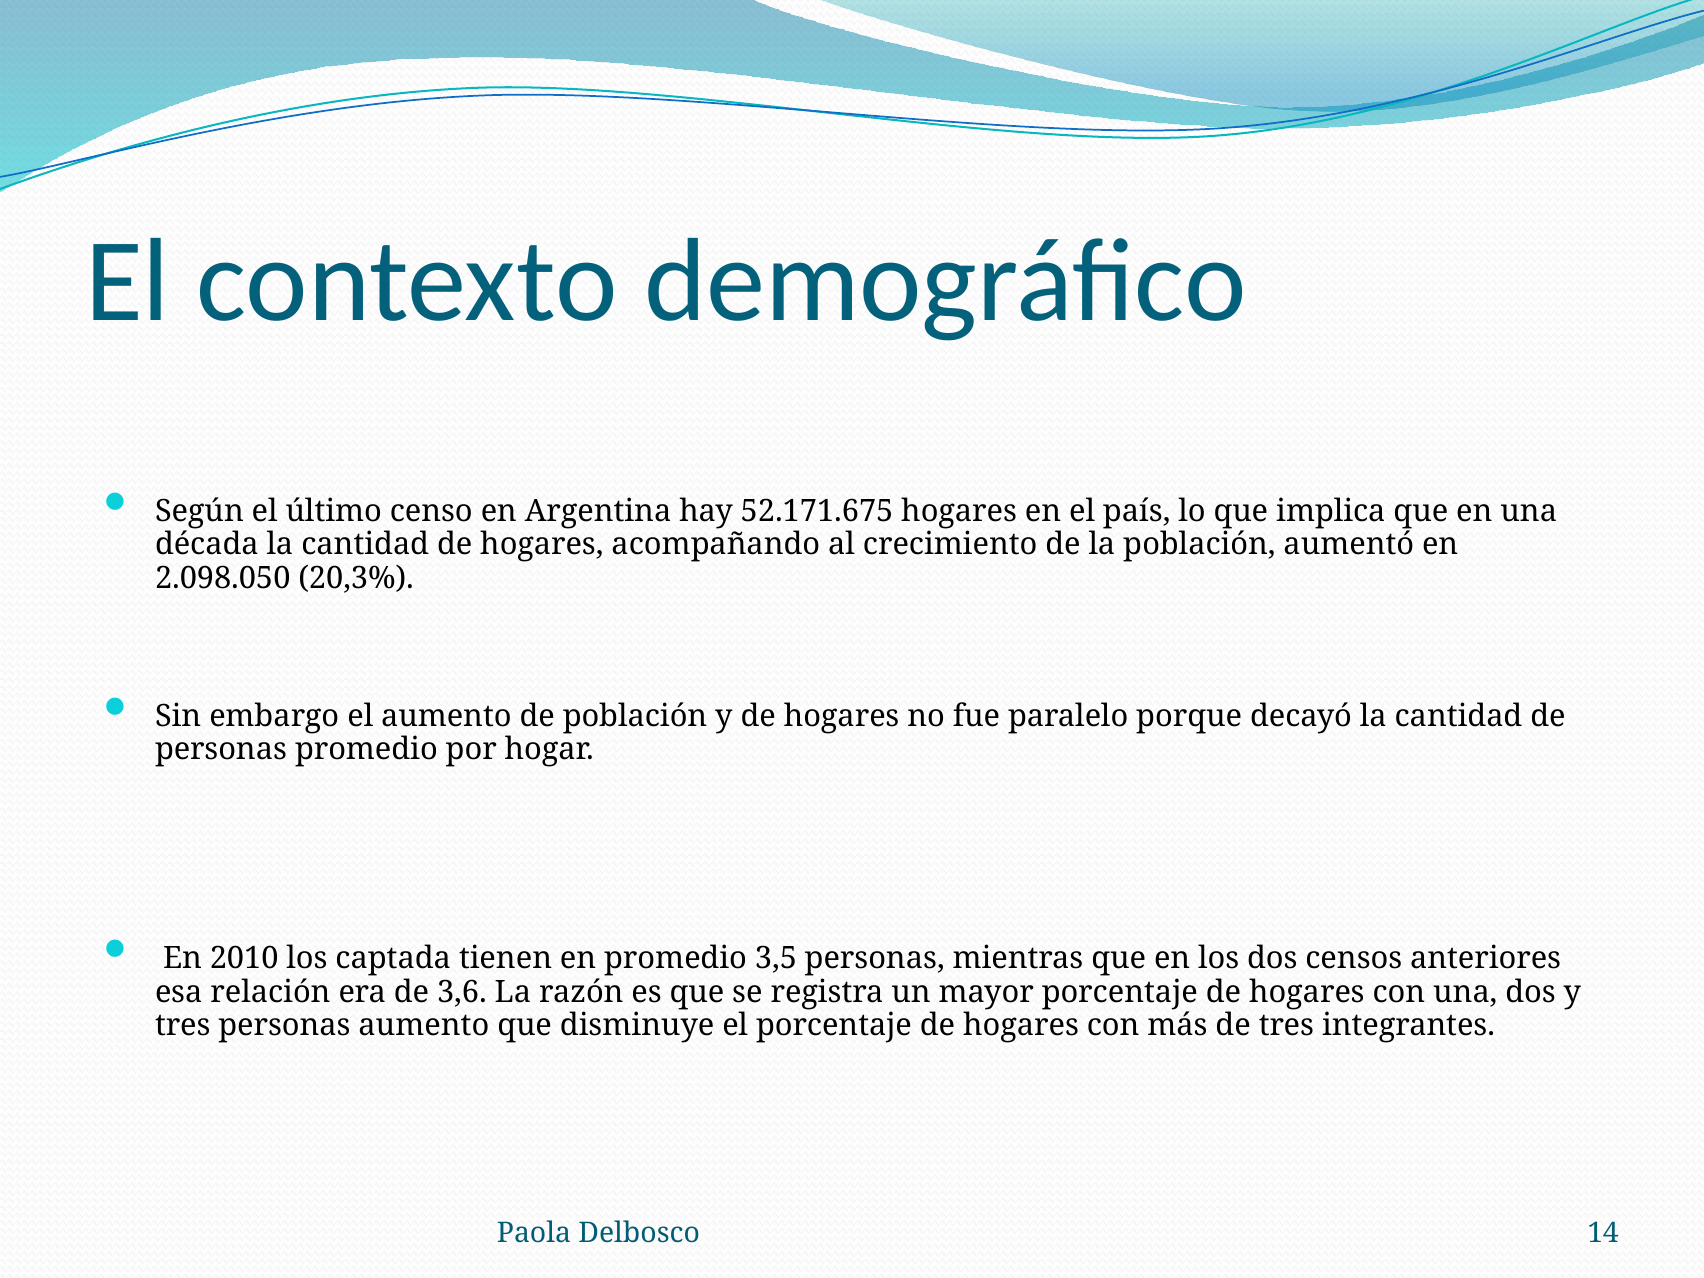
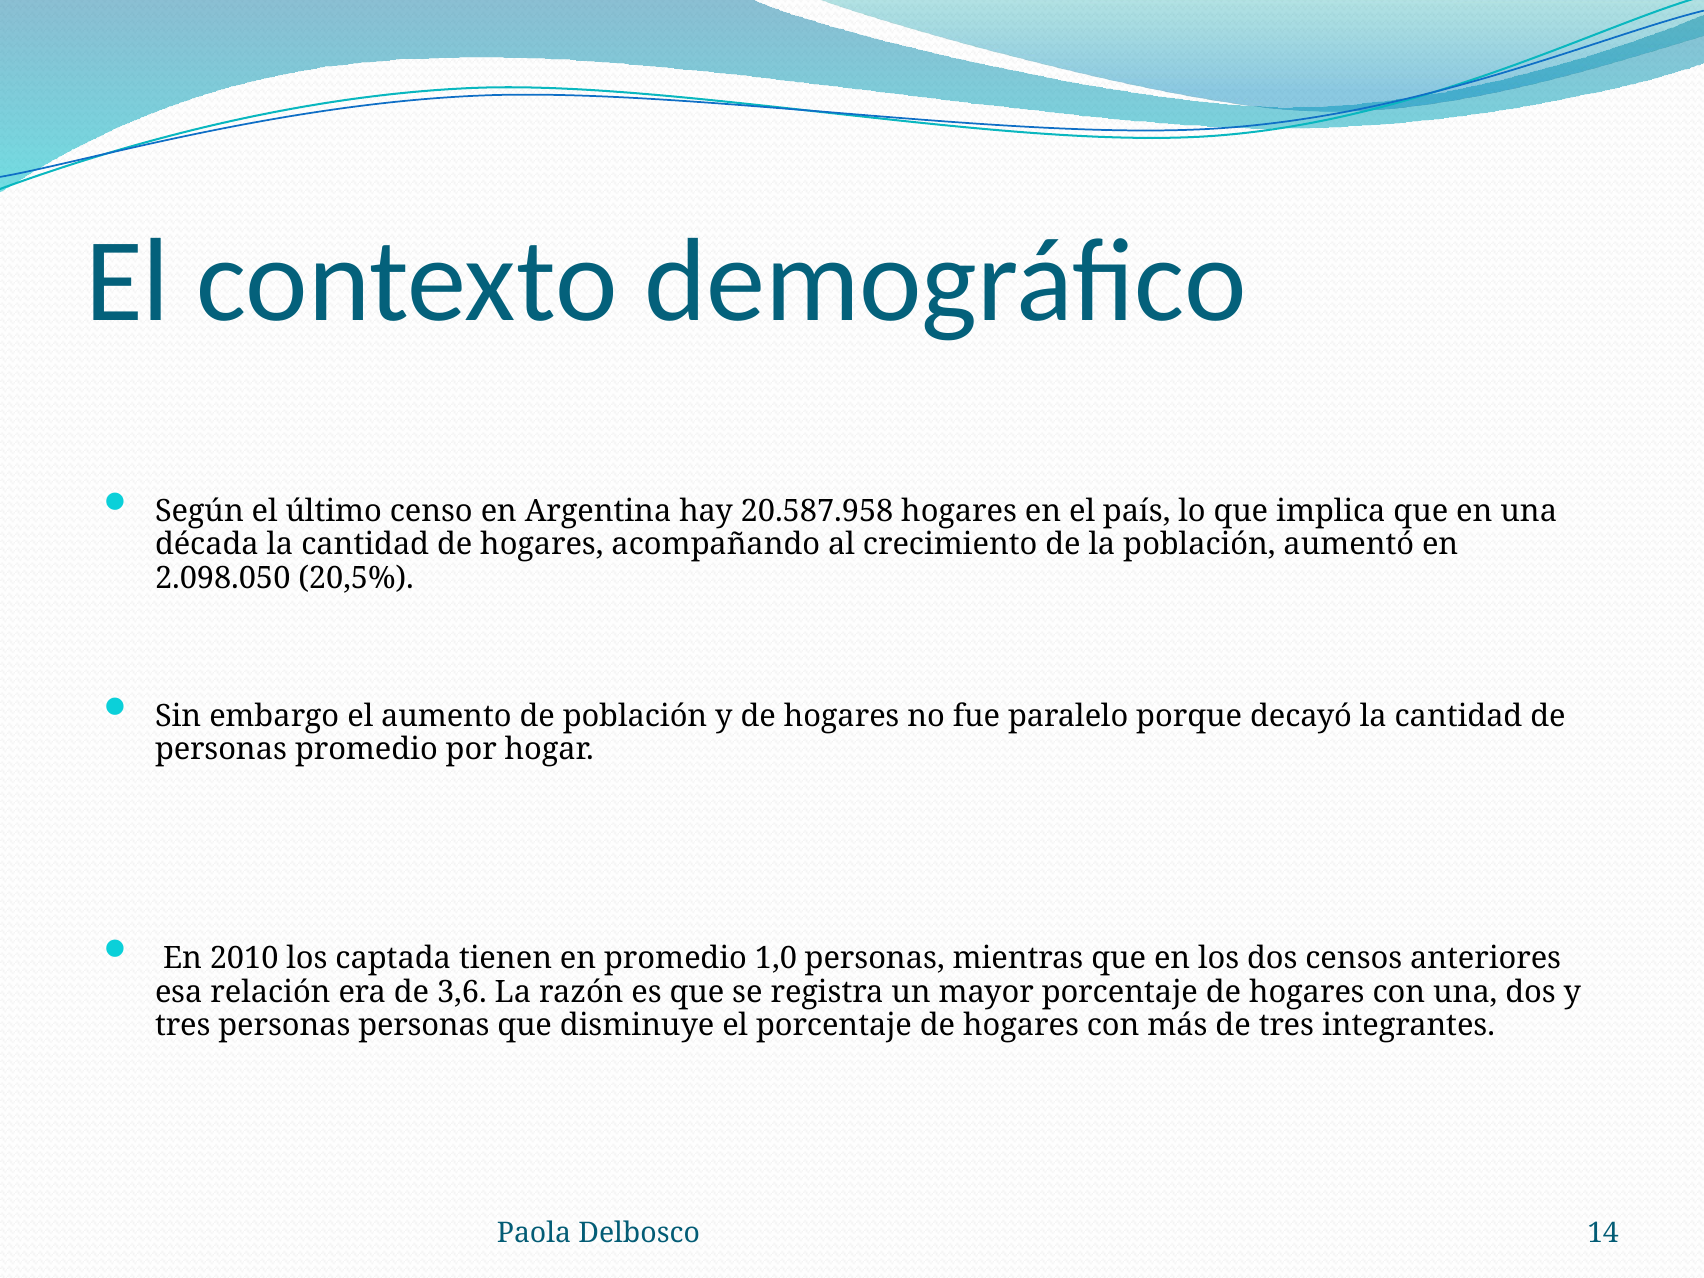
52.171.675: 52.171.675 -> 20.587.958
20,3%: 20,3% -> 20,5%
3,5: 3,5 -> 1,0
personas aumento: aumento -> personas
